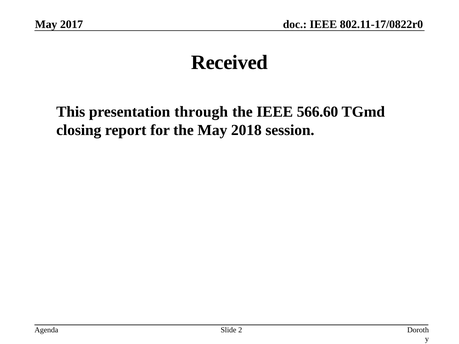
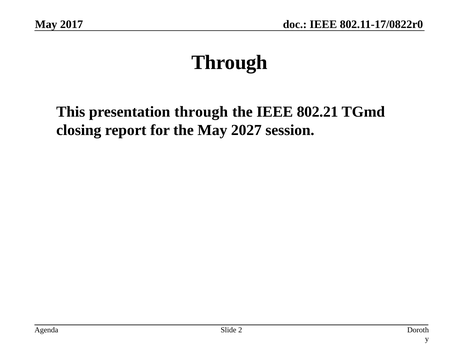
Received at (230, 63): Received -> Through
566.60: 566.60 -> 802.21
2018: 2018 -> 2027
